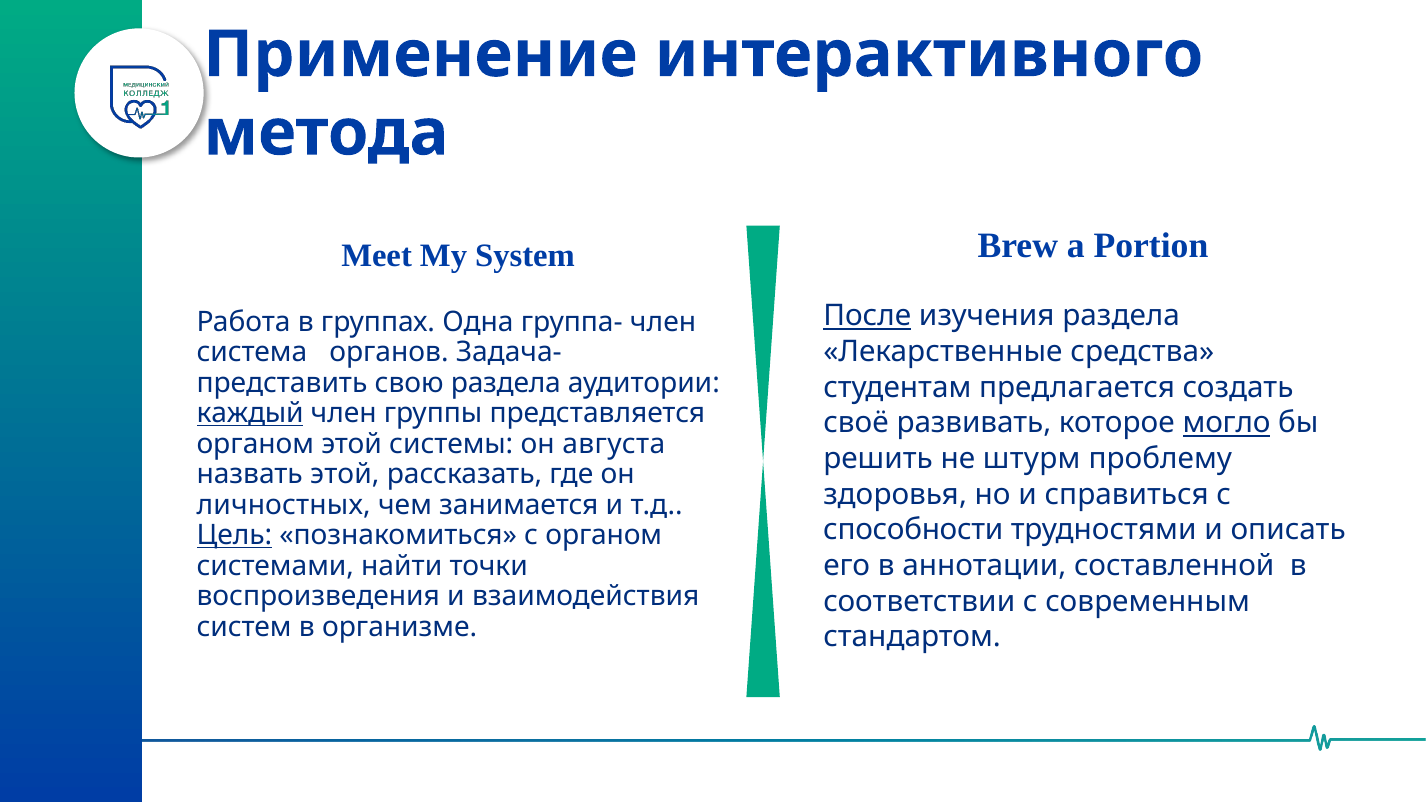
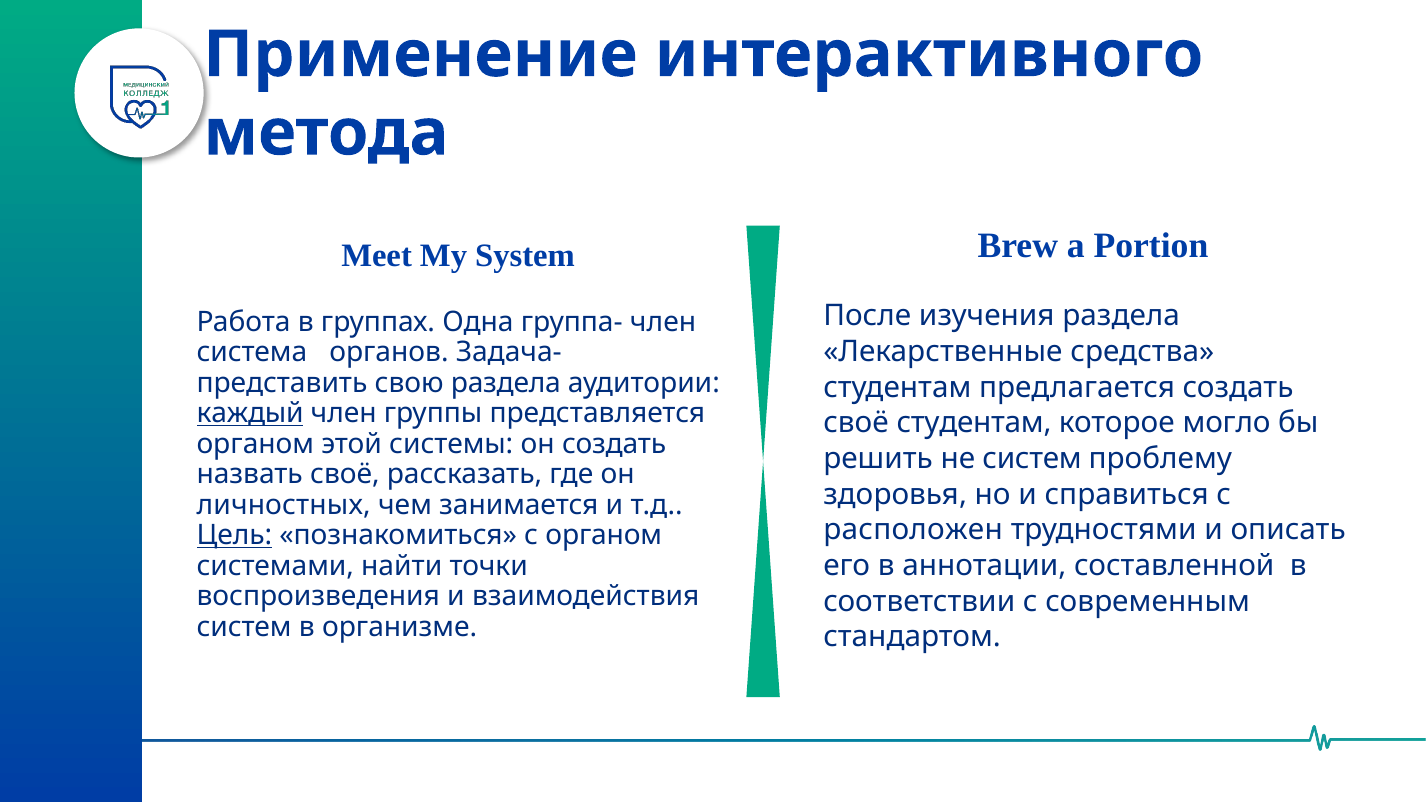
После underline: present -> none
своё развивать: развивать -> студентам
могло underline: present -> none
он августа: августа -> создать
не штурм: штурм -> систем
назвать этой: этой -> своё
способности: способности -> расположен
